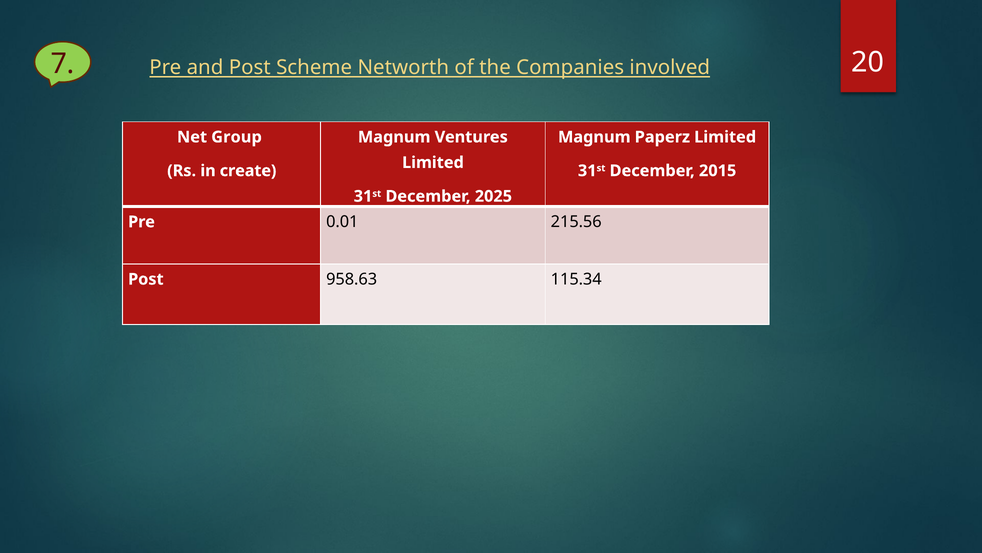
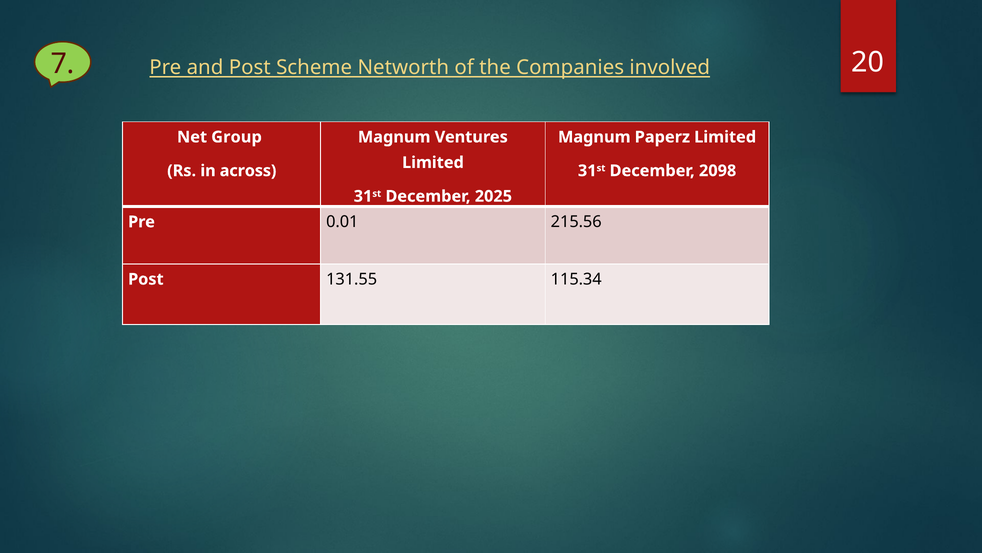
2015: 2015 -> 2098
create: create -> across
958.63: 958.63 -> 131.55
